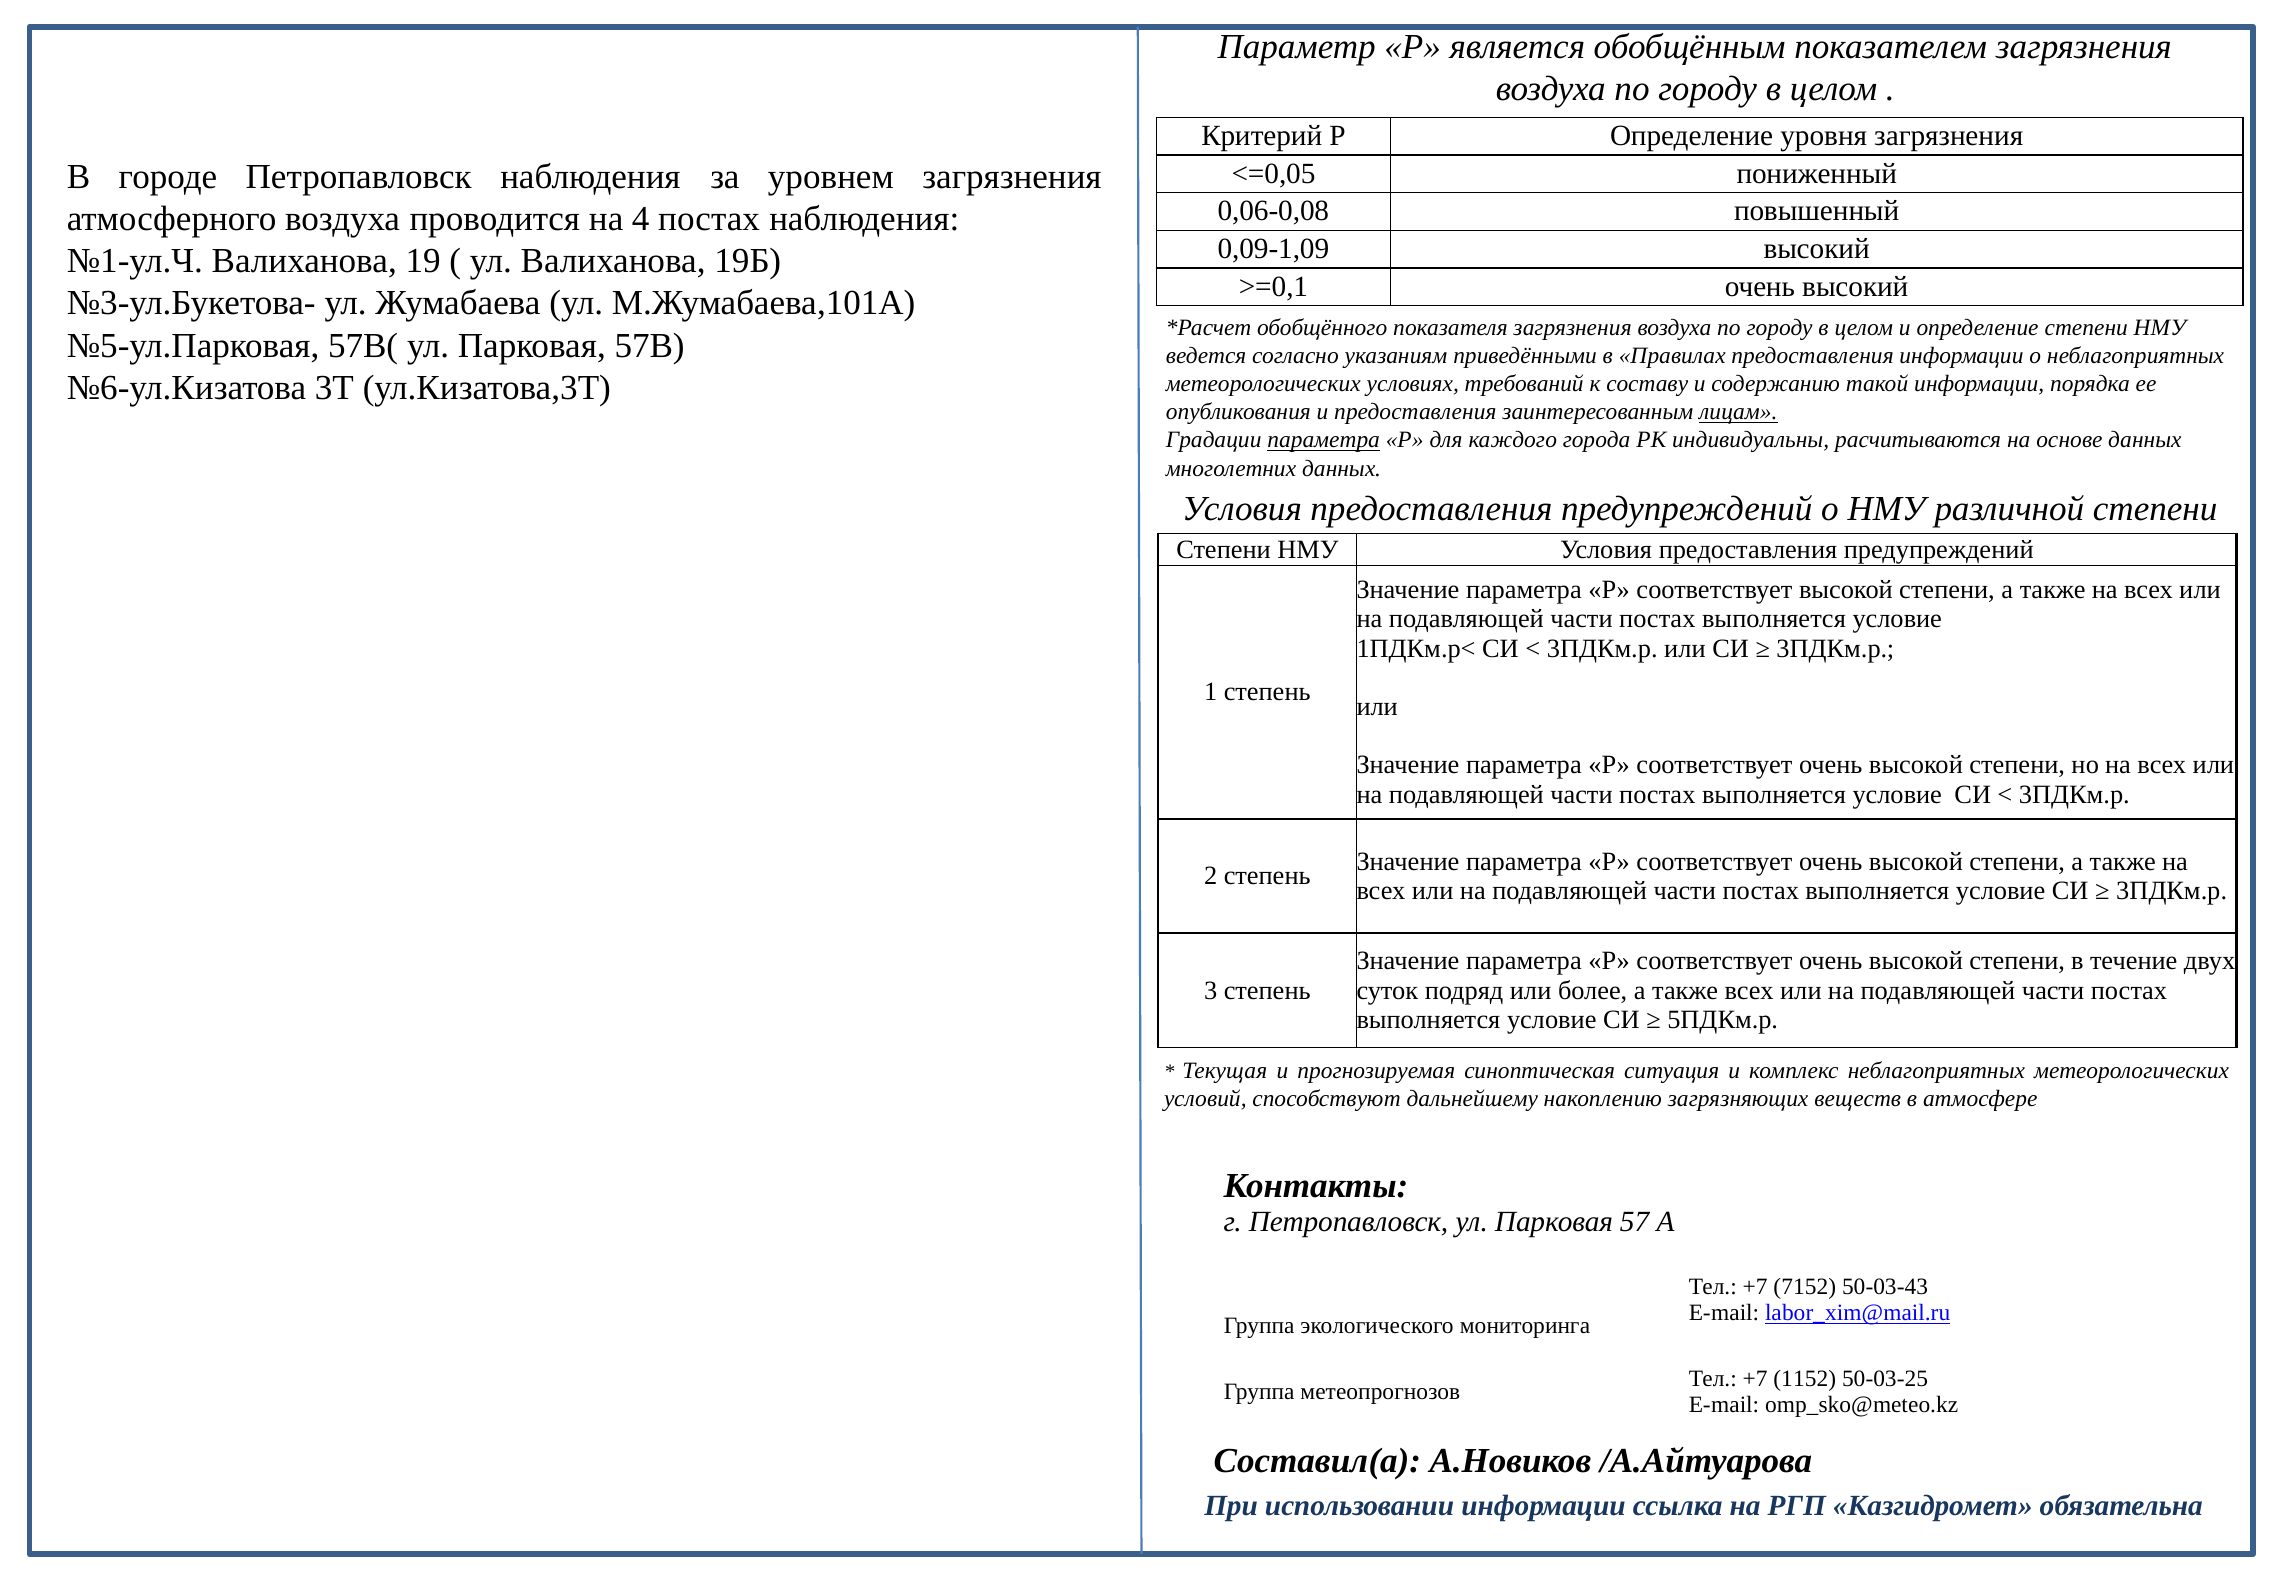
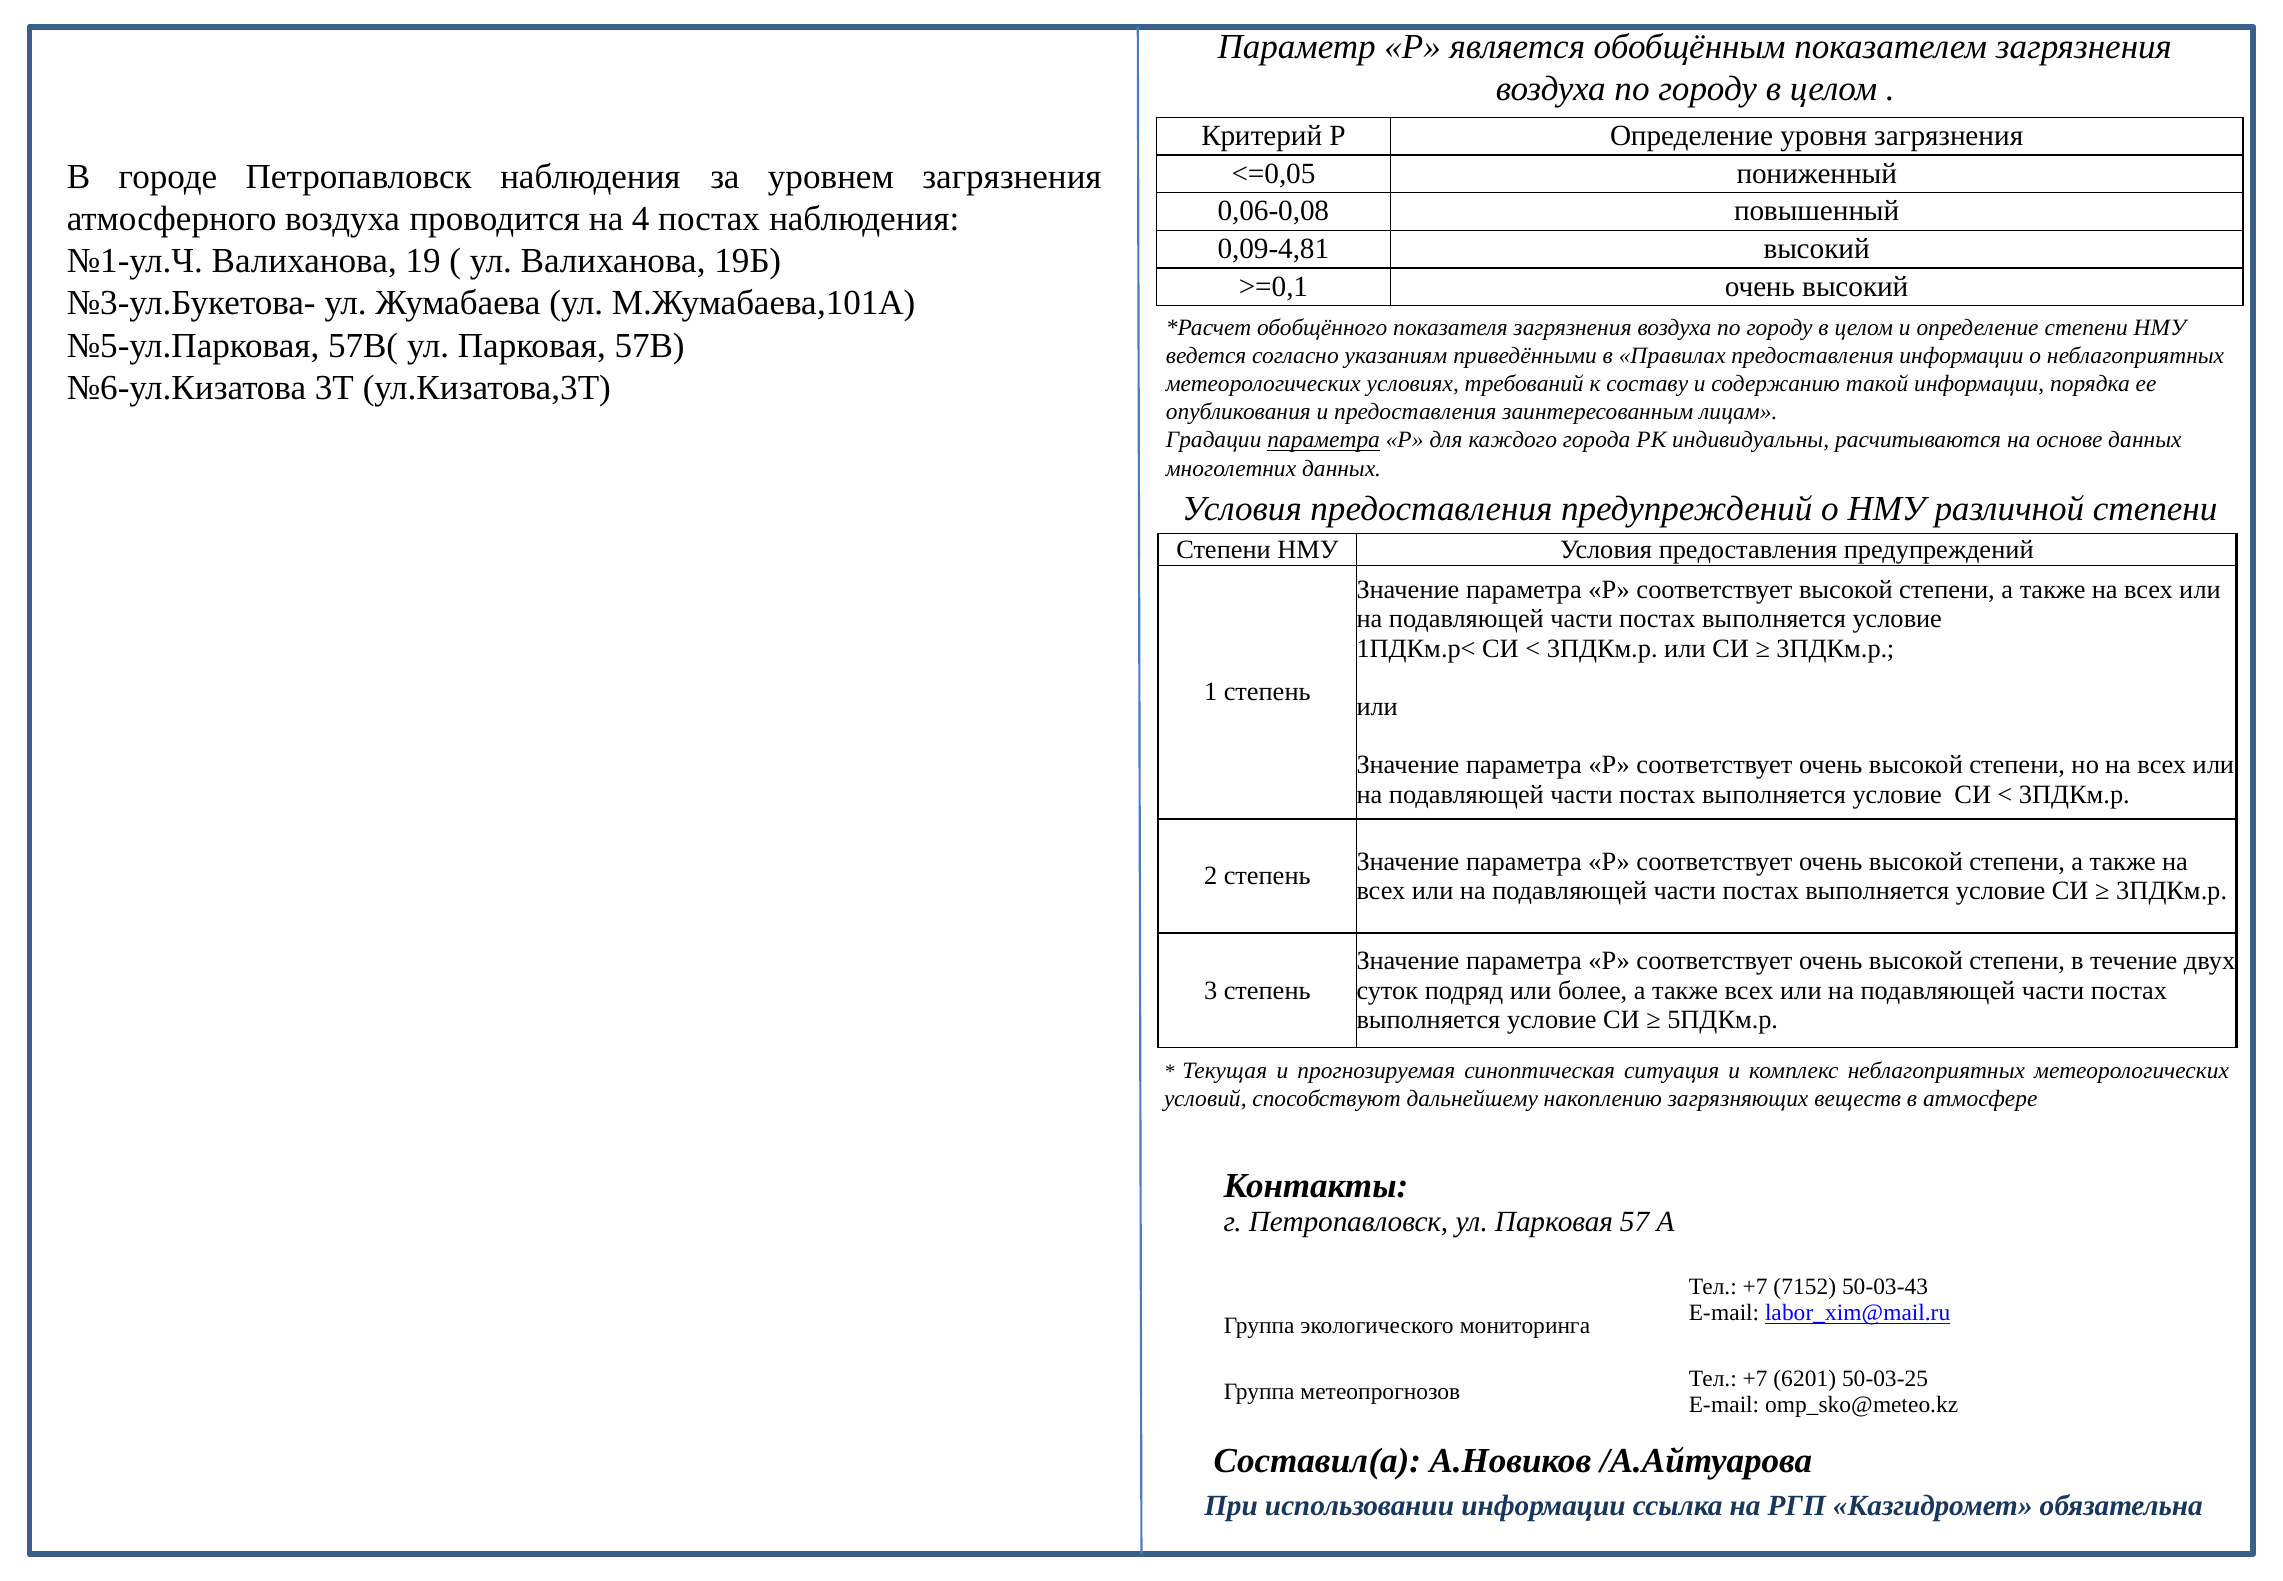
0,09-1,09: 0,09-1,09 -> 0,09-4,81
лицам underline: present -> none
1152: 1152 -> 6201
